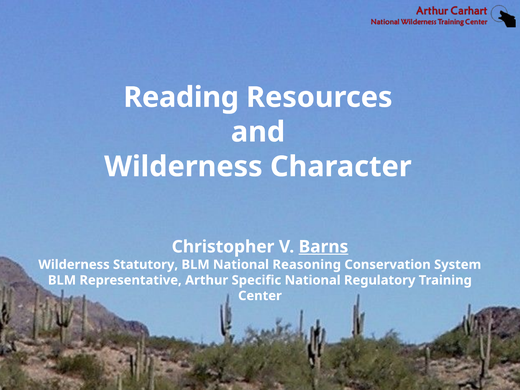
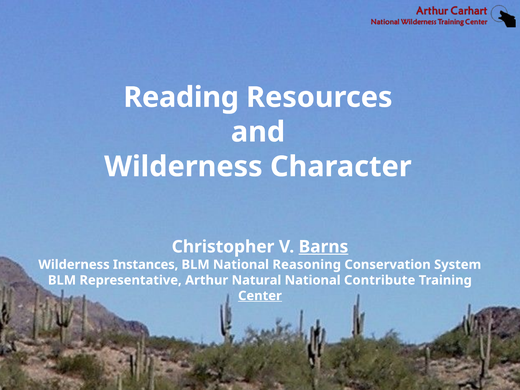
Statutory: Statutory -> Instances
Specific: Specific -> Natural
Regulatory: Regulatory -> Contribute
Center underline: none -> present
